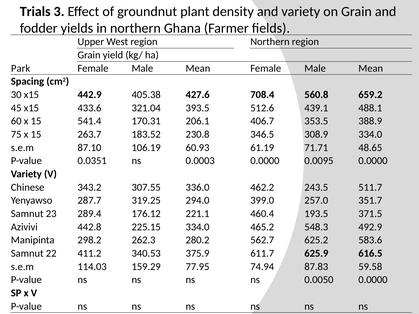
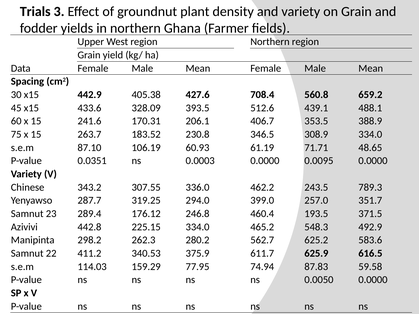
Park: Park -> Data
321.04: 321.04 -> 328.09
541.4: 541.4 -> 241.6
511.7: 511.7 -> 789.3
221.1: 221.1 -> 246.8
